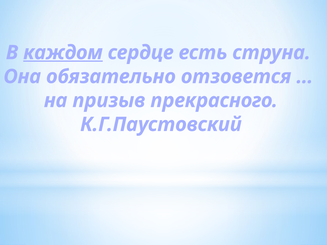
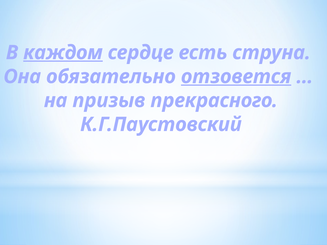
отзовется underline: none -> present
